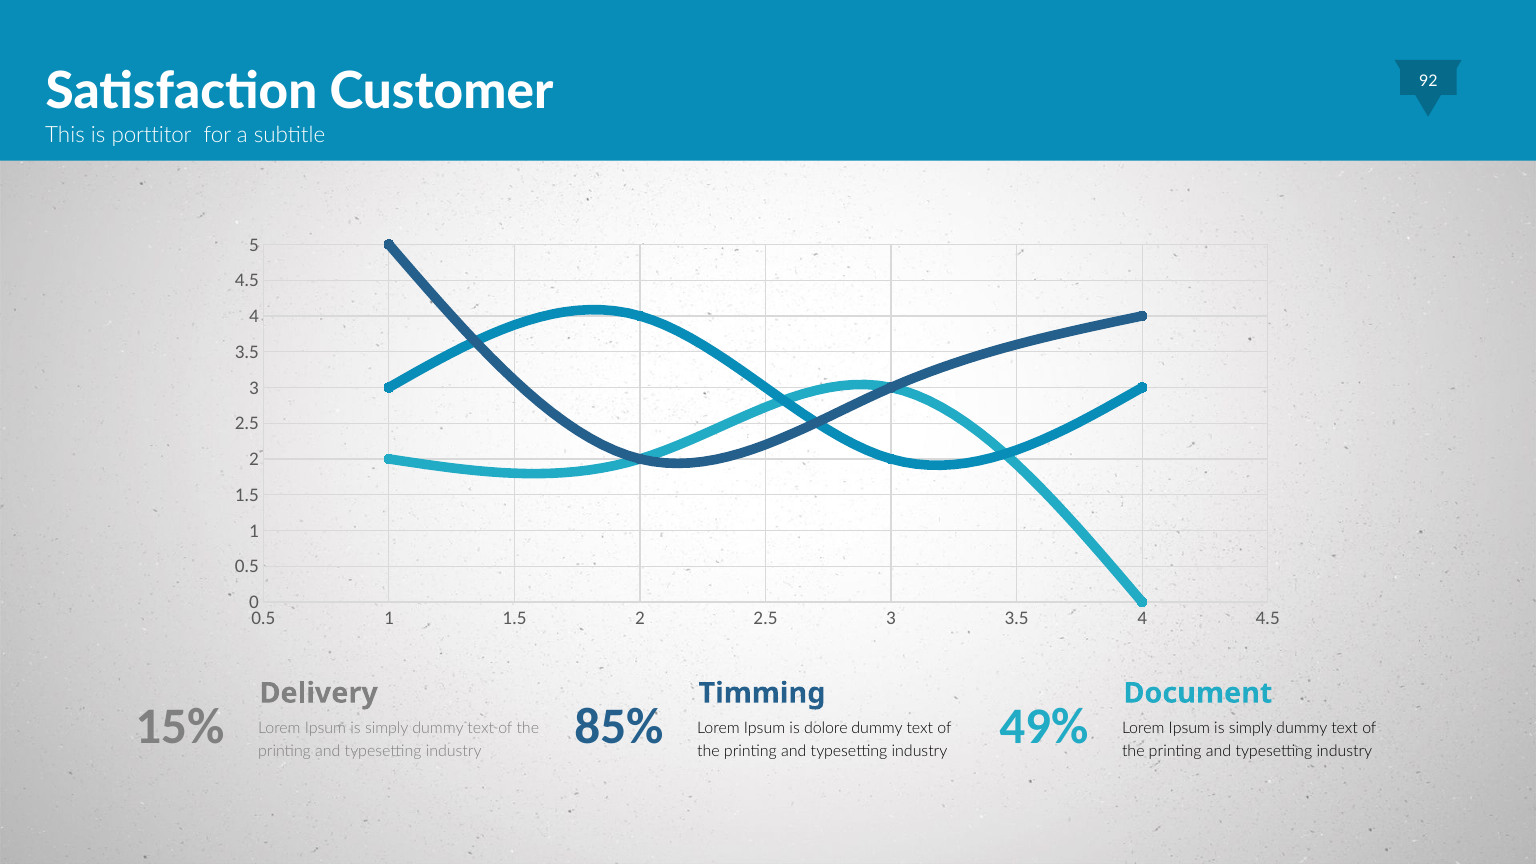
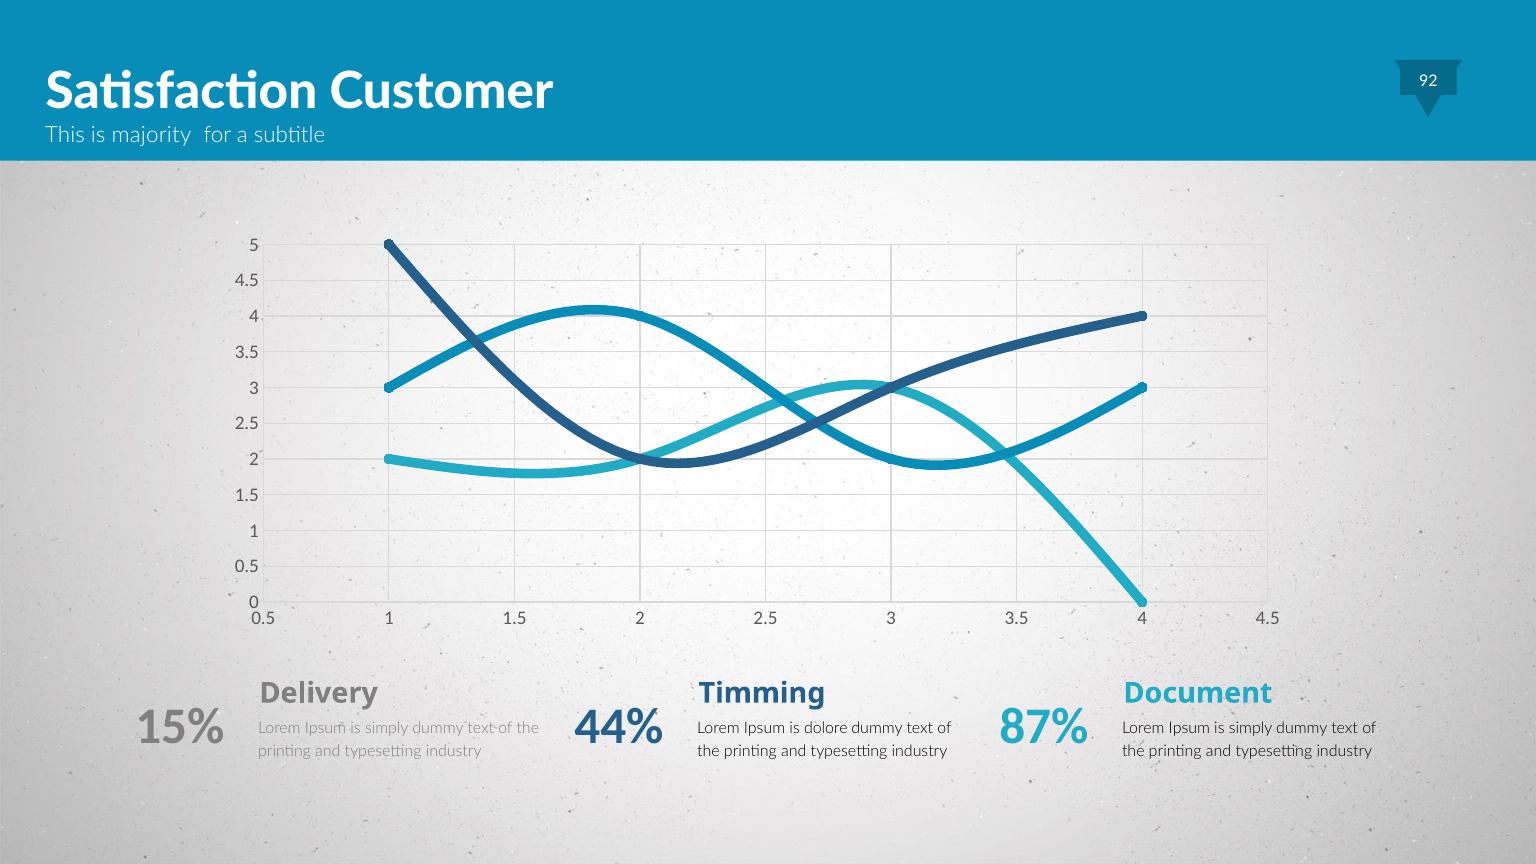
porttitor: porttitor -> majority
85%: 85% -> 44%
49%: 49% -> 87%
